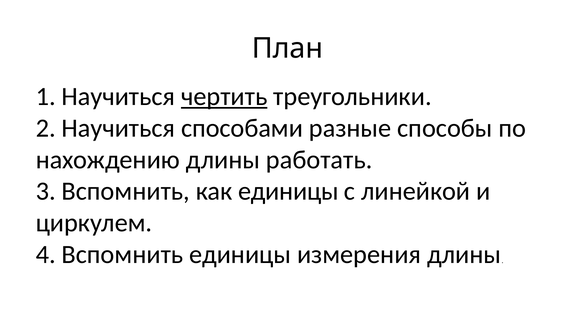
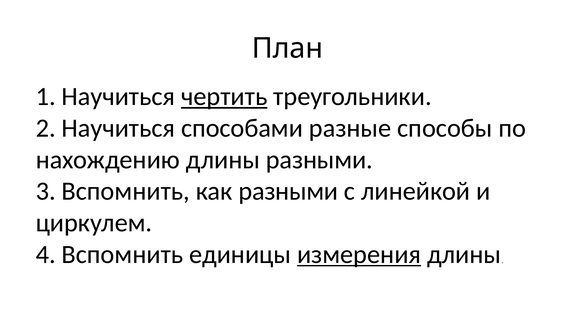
длины работать: работать -> разными
как единицы: единицы -> разными
измерения underline: none -> present
